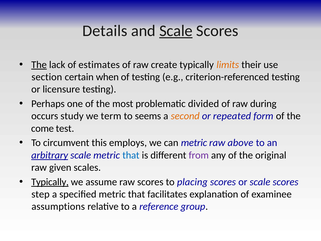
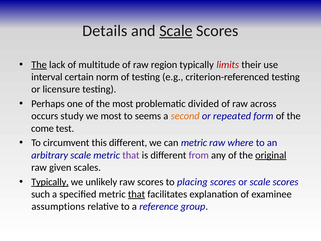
estimates: estimates -> multitude
create: create -> region
limits colour: orange -> red
section: section -> interval
when: when -> norm
during: during -> across
we term: term -> most
this employs: employs -> different
above: above -> where
arbitrary underline: present -> none
that at (131, 155) colour: blue -> purple
original underline: none -> present
assume: assume -> unlikely
step: step -> such
that at (137, 194) underline: none -> present
